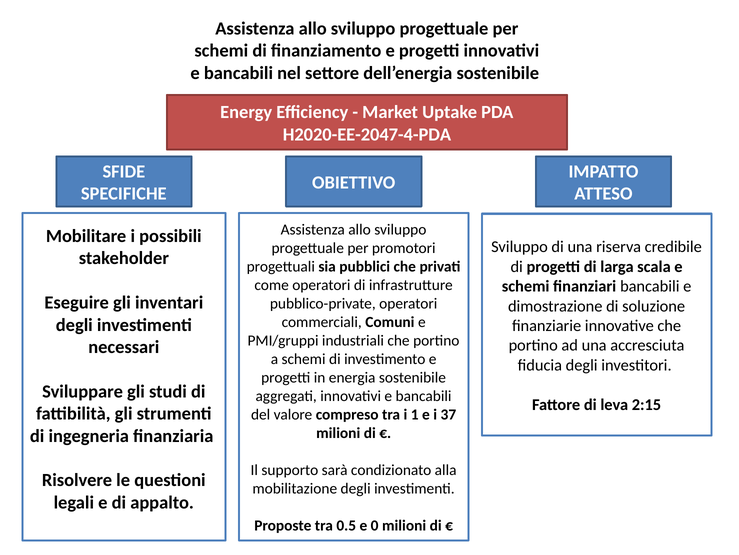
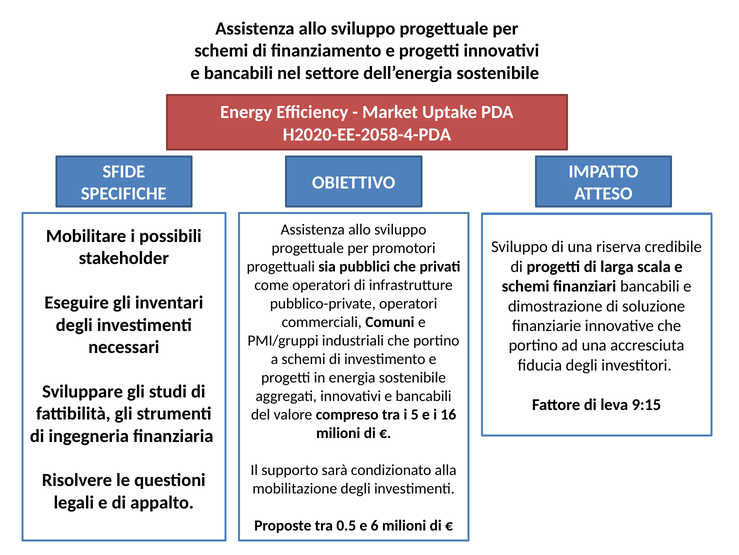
H2020-EE-2047-4-PDA: H2020-EE-2047-4-PDA -> H2020-EE-2058-4-PDA
2:15: 2:15 -> 9:15
1: 1 -> 5
37: 37 -> 16
0: 0 -> 6
